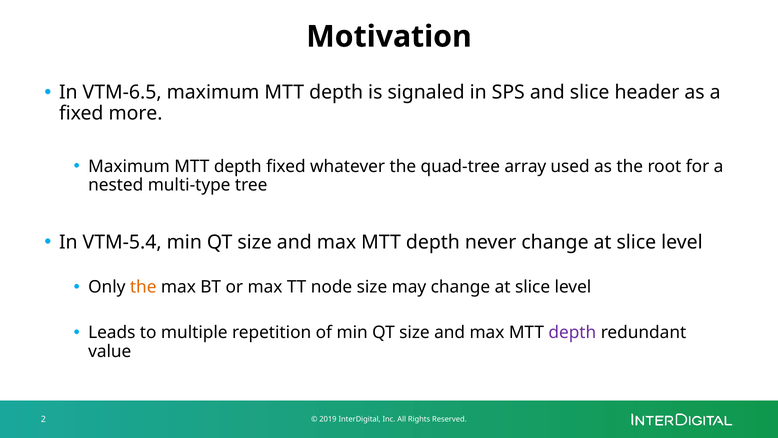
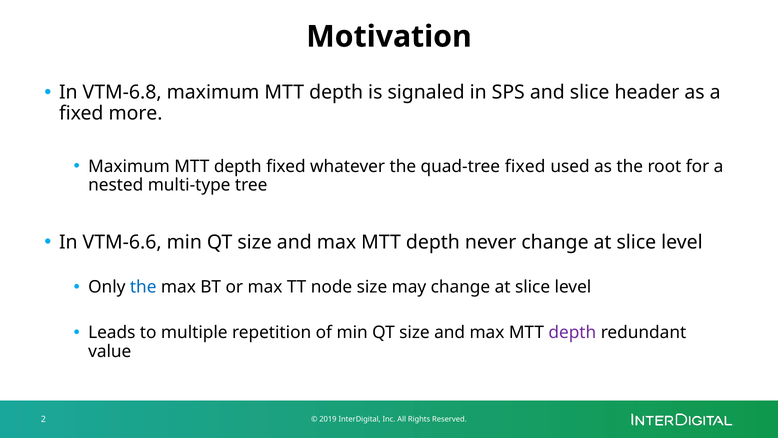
VTM-6.5: VTM-6.5 -> VTM-6.8
quad-tree array: array -> fixed
VTM-5.4: VTM-5.4 -> VTM-6.6
the at (143, 287) colour: orange -> blue
